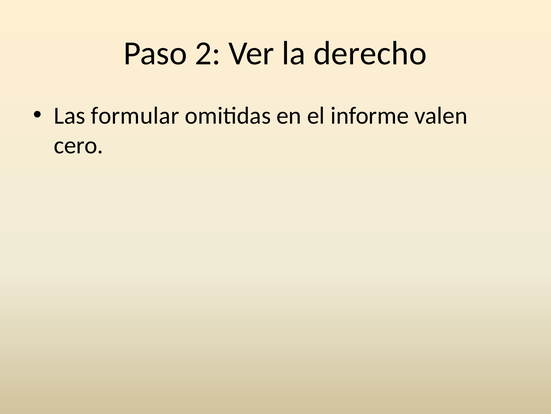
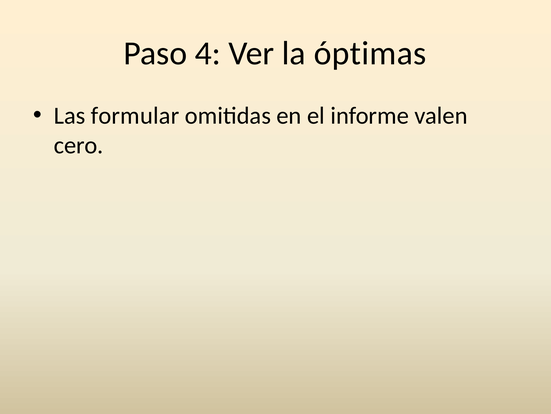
2: 2 -> 4
derecho: derecho -> óptimas
